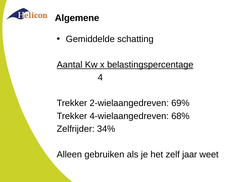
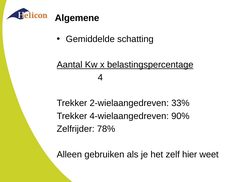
69%: 69% -> 33%
68%: 68% -> 90%
34%: 34% -> 78%
jaar: jaar -> hier
